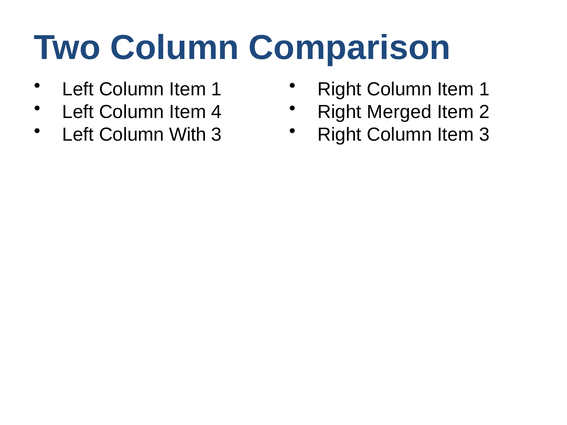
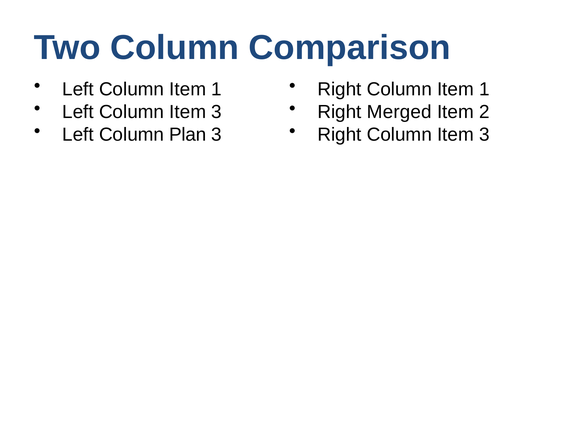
Left Column Item 4: 4 -> 3
With: With -> Plan
